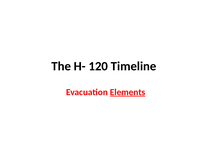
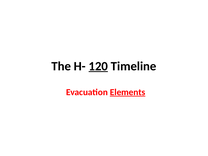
120 underline: none -> present
